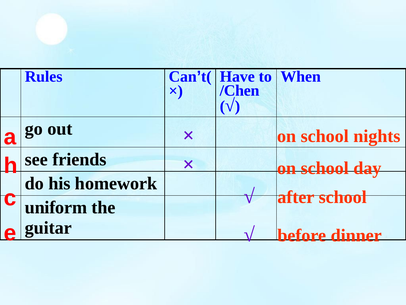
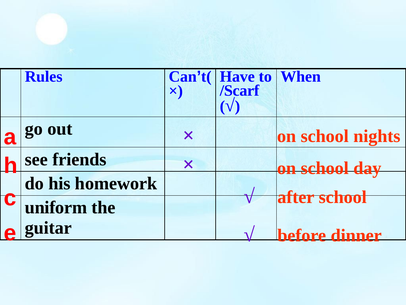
/Chen: /Chen -> /Scarf
